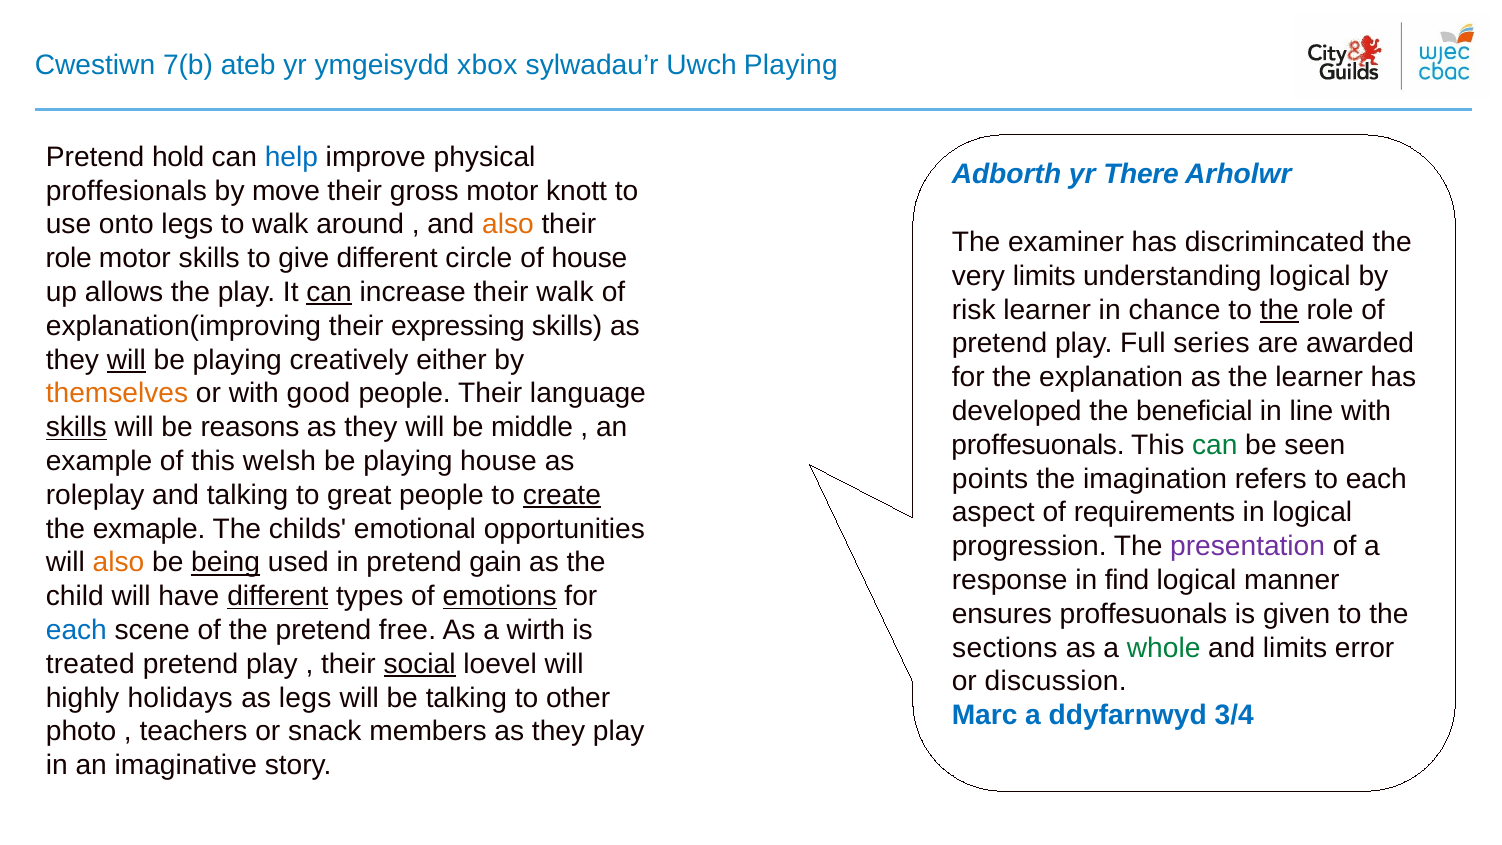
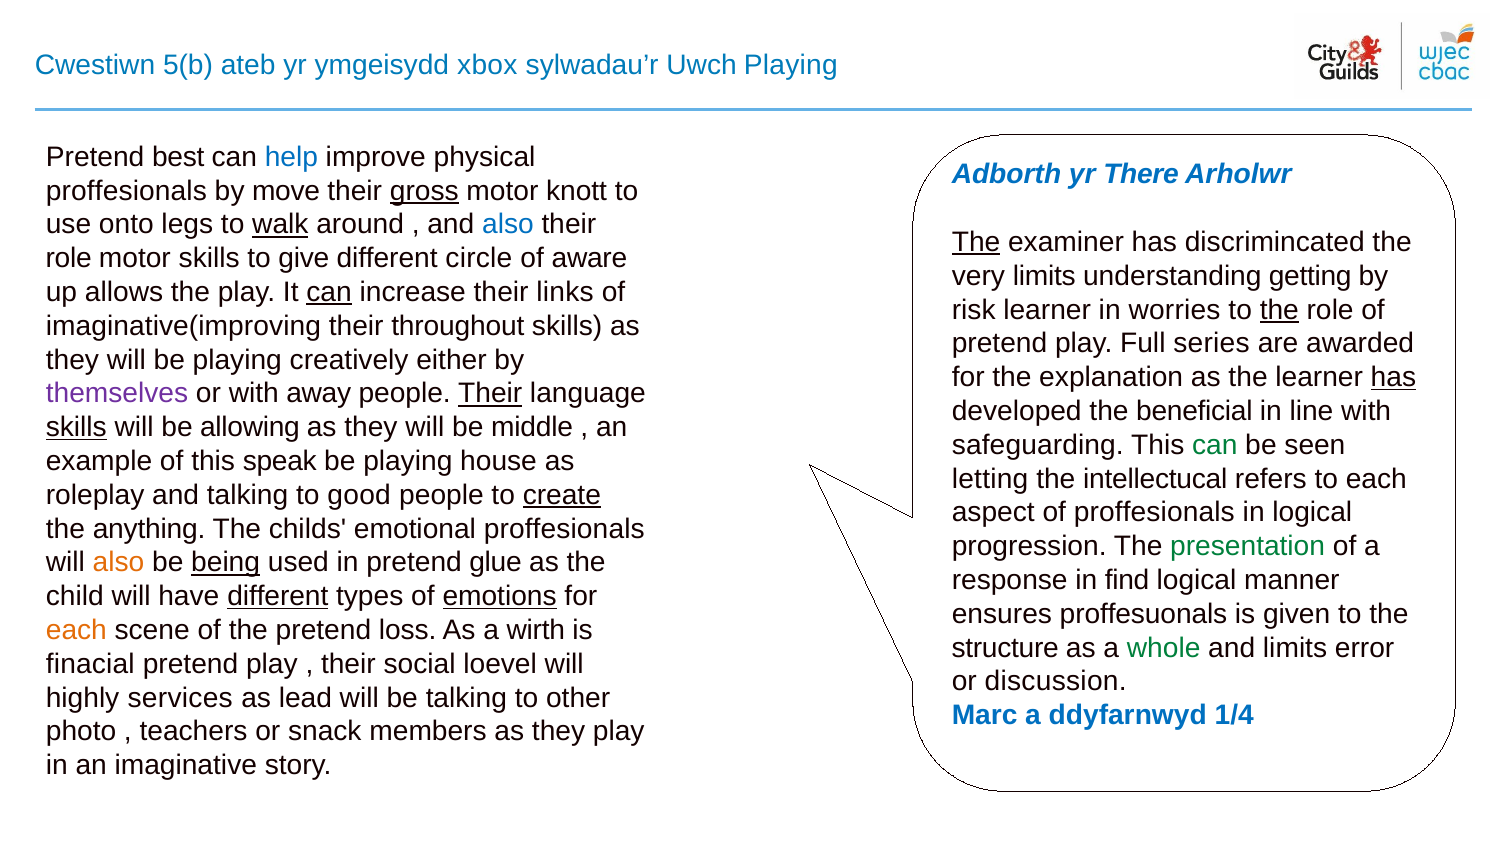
7(b: 7(b -> 5(b
hold: hold -> best
gross underline: none -> present
walk at (280, 225) underline: none -> present
also at (508, 225) colour: orange -> blue
The at (976, 242) underline: none -> present
of house: house -> aware
understanding logical: logical -> getting
their walk: walk -> links
chance: chance -> worries
explanation(improving: explanation(improving -> imaginative(improving
expressing: expressing -> throughout
will at (126, 360) underline: present -> none
has at (1393, 377) underline: none -> present
themselves colour: orange -> purple
good: good -> away
Their at (490, 393) underline: none -> present
reasons: reasons -> allowing
proffesuonals at (1038, 445): proffesuonals -> safeguarding
welsh: welsh -> speak
points: points -> letting
imagination: imagination -> intellectucal
great: great -> good
of requirements: requirements -> proffesionals
exmaple: exmaple -> anything
emotional opportunities: opportunities -> proffesionals
presentation colour: purple -> green
gain: gain -> glue
each at (76, 630) colour: blue -> orange
free: free -> loss
sections: sections -> structure
treated: treated -> finacial
social underline: present -> none
holidays: holidays -> services
as legs: legs -> lead
3/4: 3/4 -> 1/4
